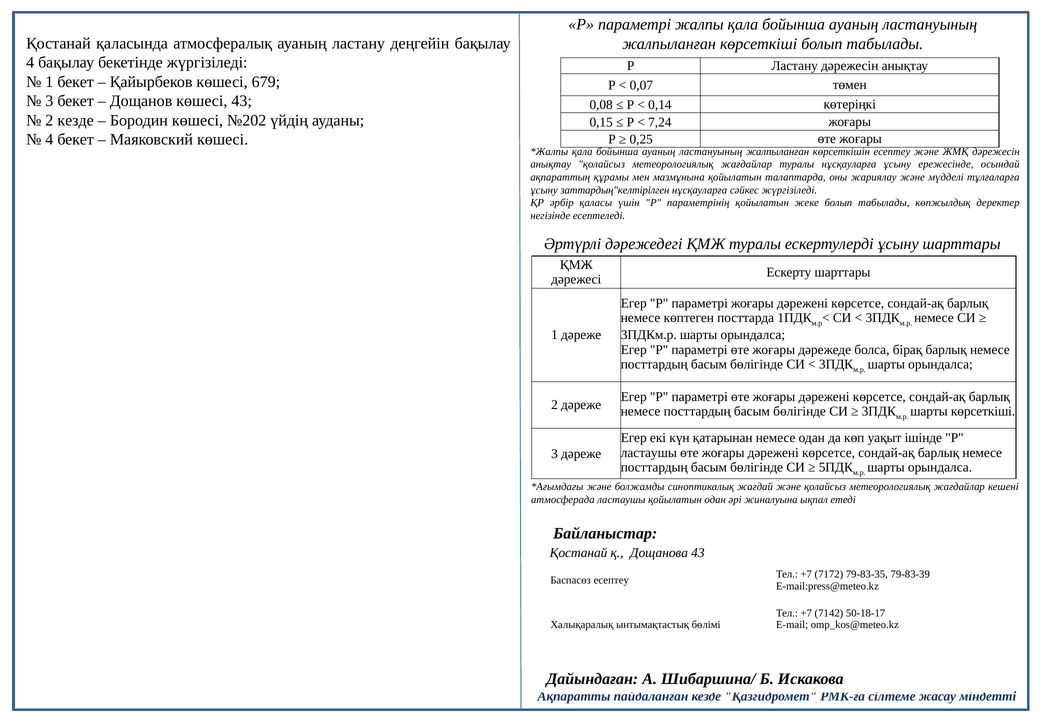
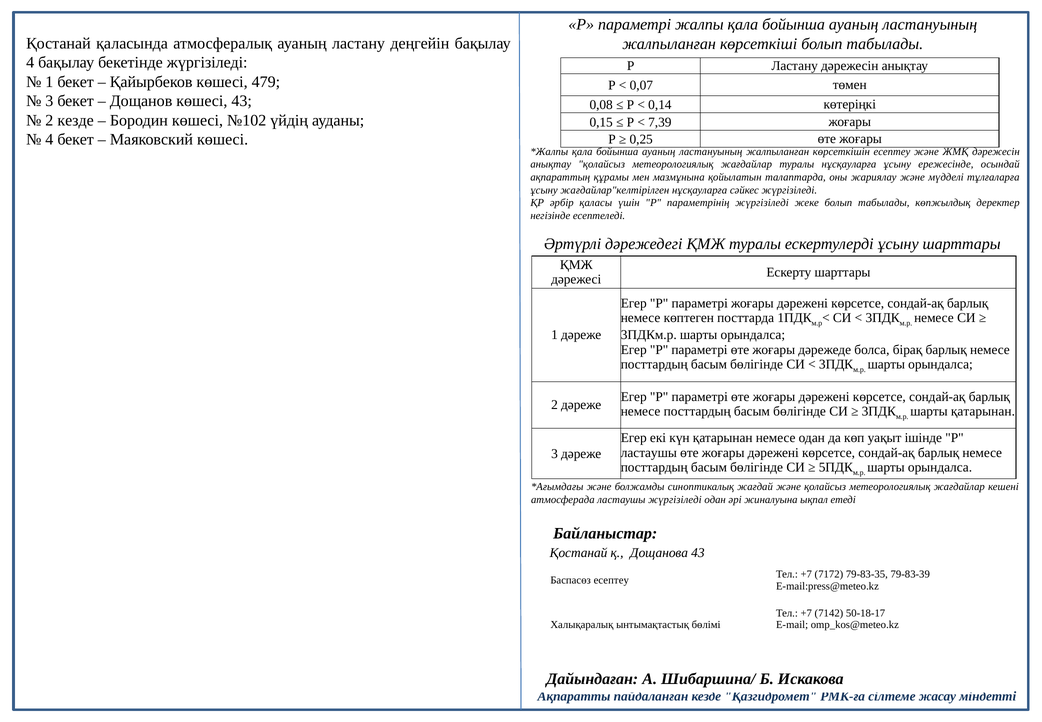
679: 679 -> 479
№202: №202 -> №102
7,24: 7,24 -> 7,39
заттардың"келтірілген: заттардың"келтірілген -> жағдайлар"келтірілген
параметрінің қойылатын: қойылатын -> жүргізіледі
шарты көрсеткіші: көрсеткіші -> қатарынан
ластаушы қойылатын: қойылатын -> жүргізіледі
